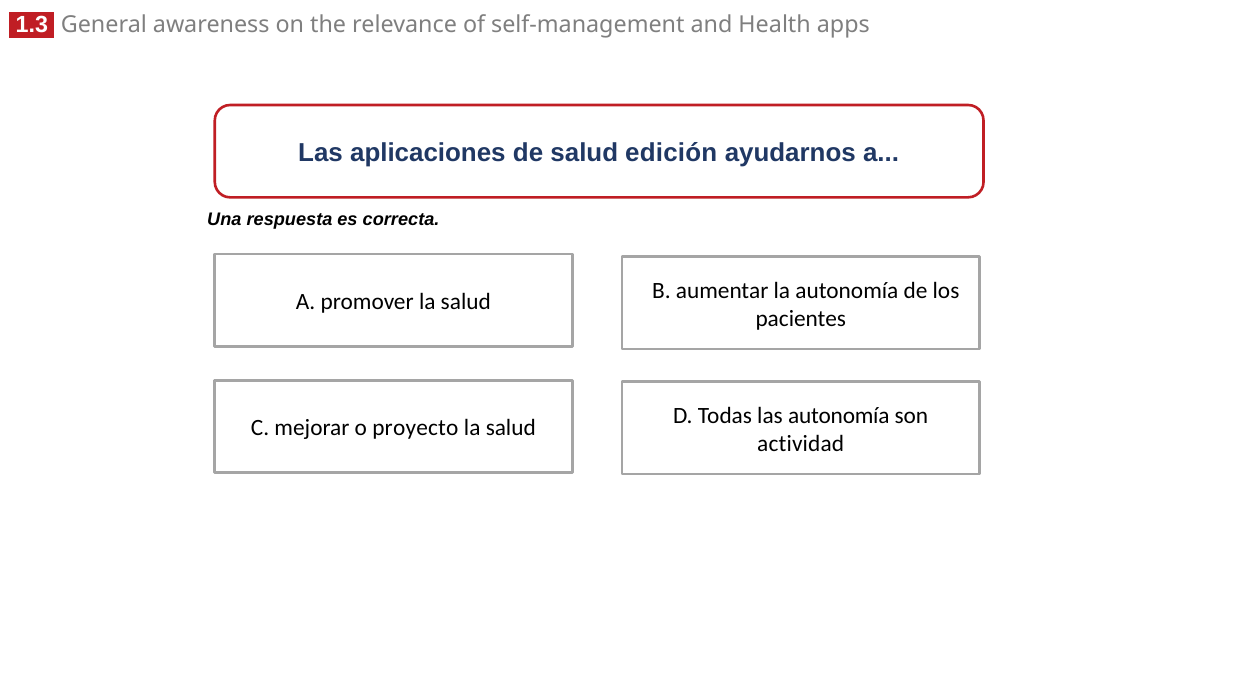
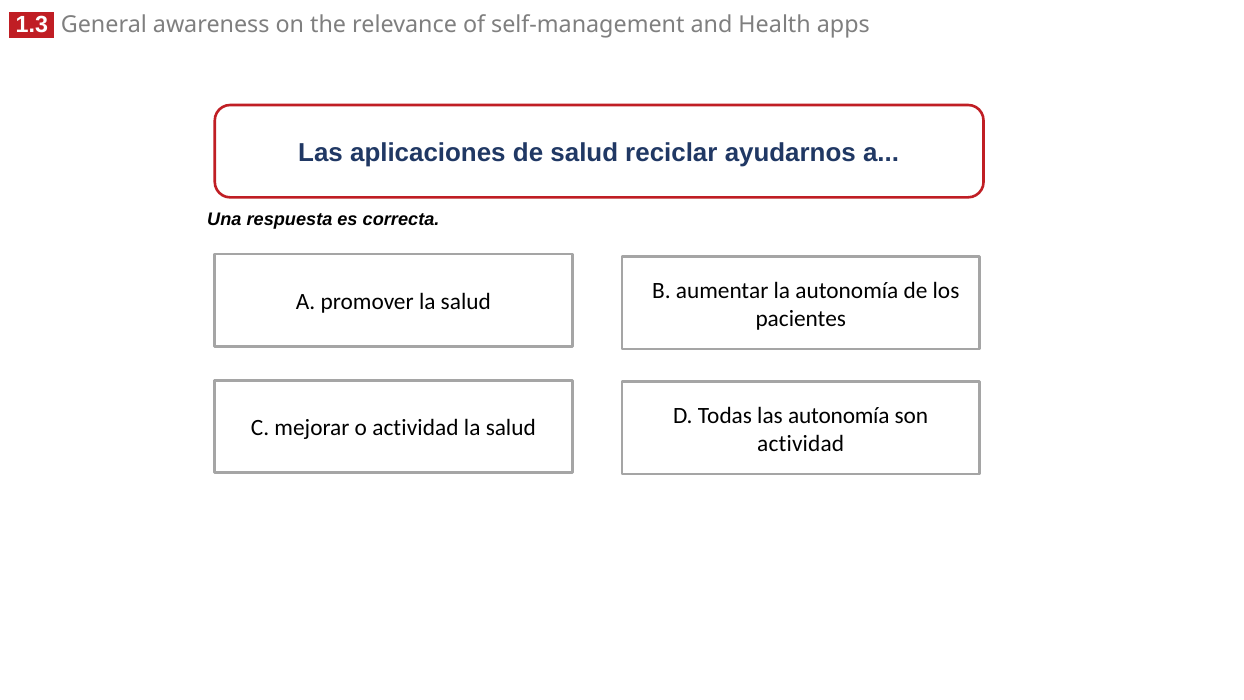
edición: edición -> reciclar
o proyecto: proyecto -> actividad
